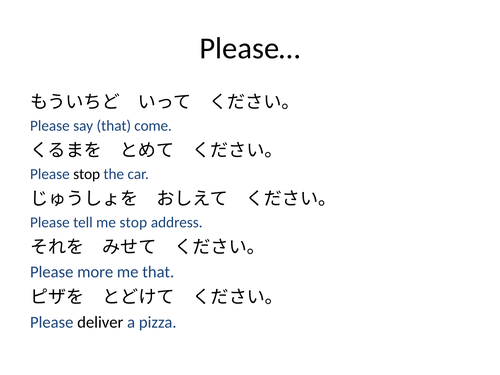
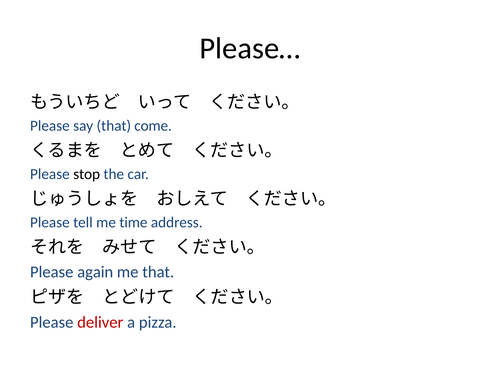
me stop: stop -> time
more: more -> again
deliver colour: black -> red
